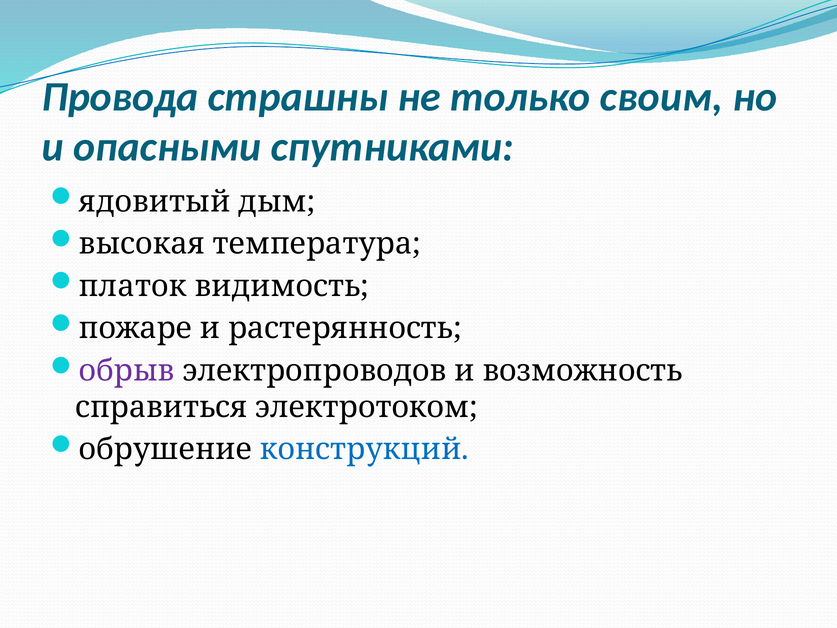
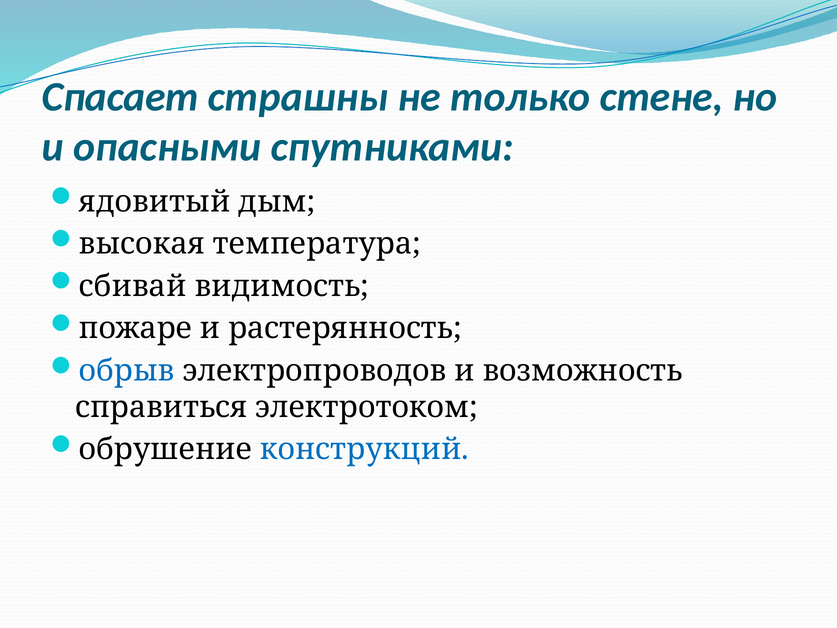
Провода: Провода -> Спасает
своим: своим -> стене
платок: платок -> сбивай
обрыв colour: purple -> blue
